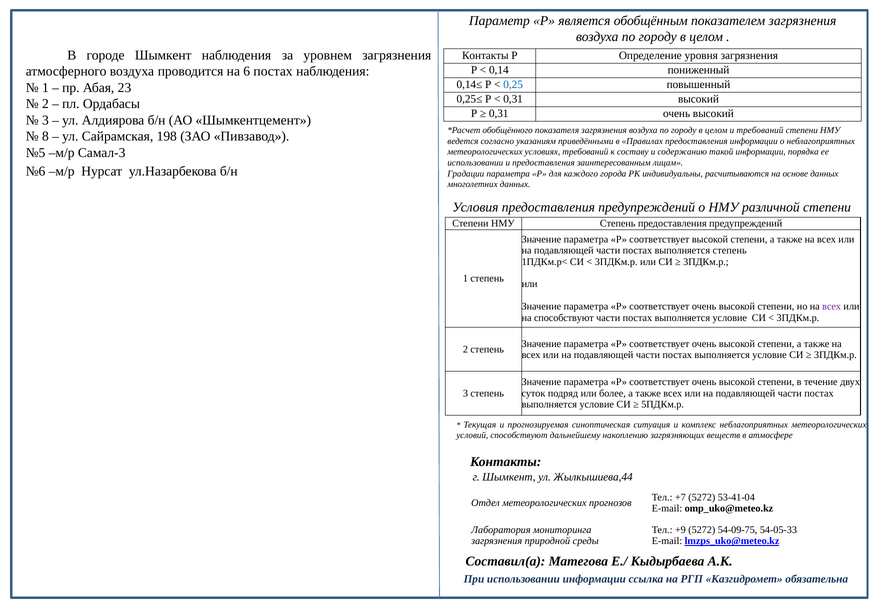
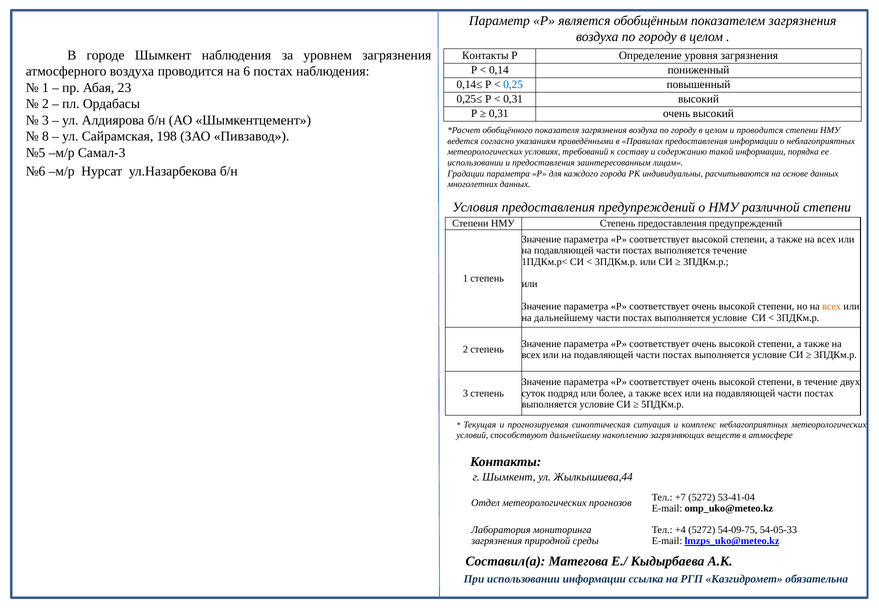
и требований: требований -> проводится
выполняется степень: степень -> течение
всех at (832, 307) colour: purple -> orange
на способствуют: способствуют -> дальнейшему
+9: +9 -> +4
